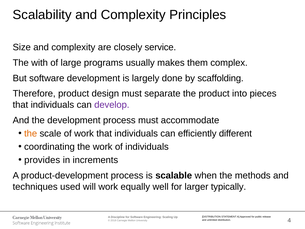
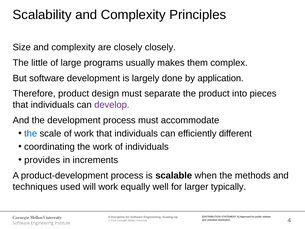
closely service: service -> closely
with: with -> little
scaffolding: scaffolding -> application
the at (31, 133) colour: orange -> blue
